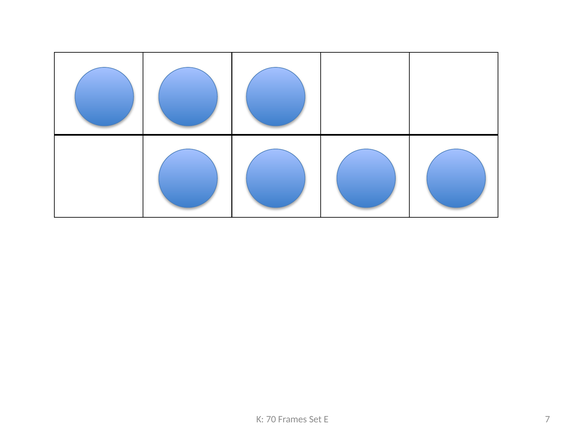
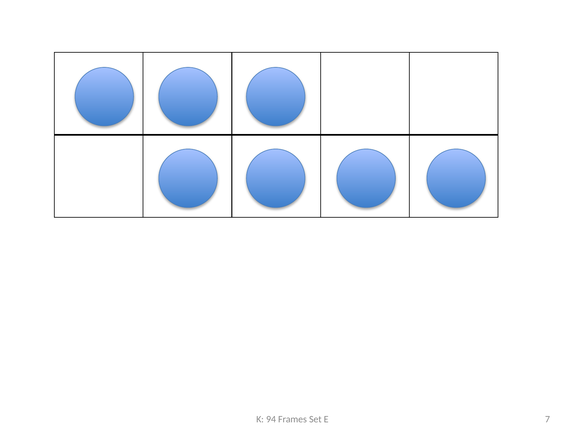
70: 70 -> 94
